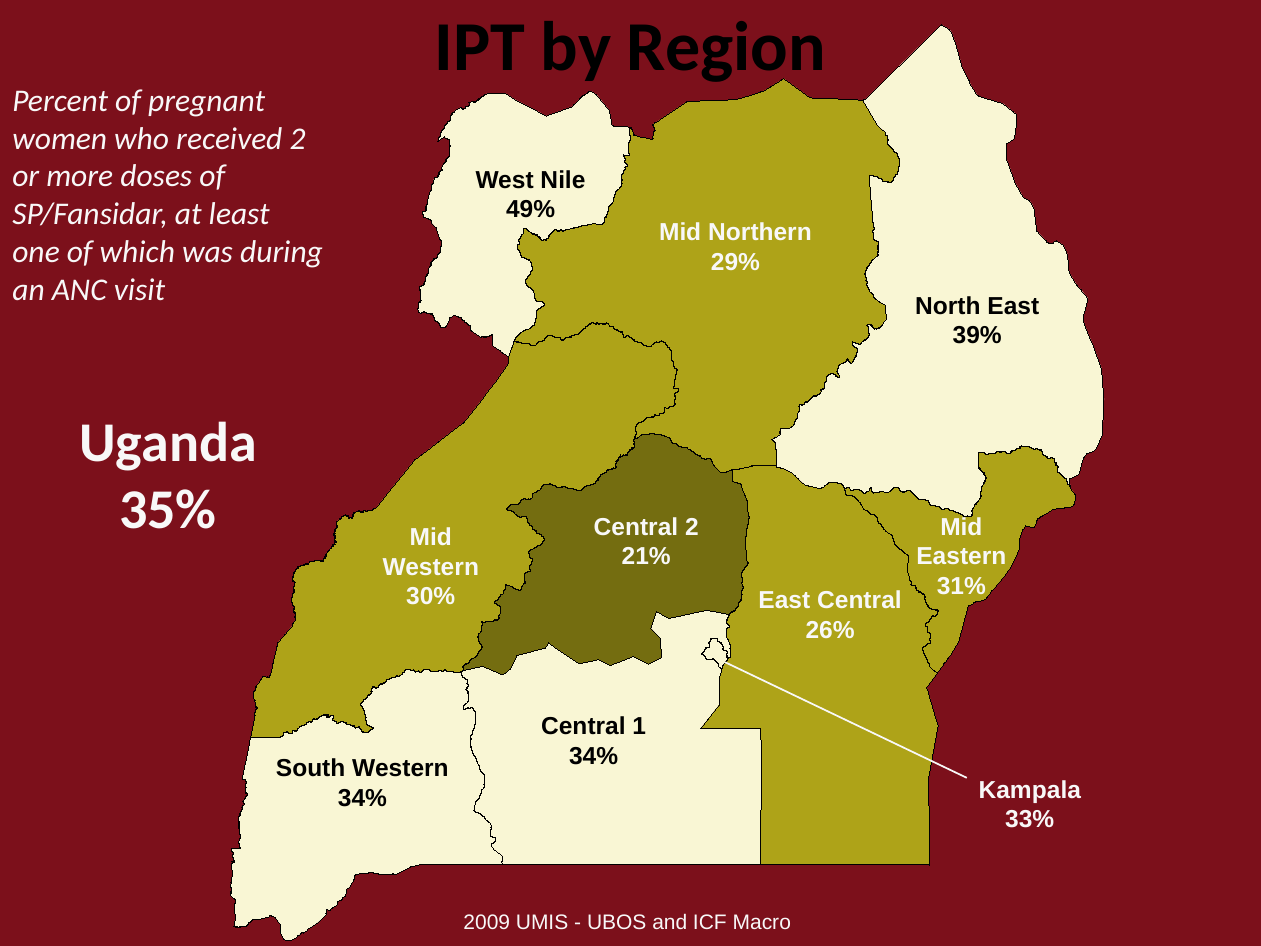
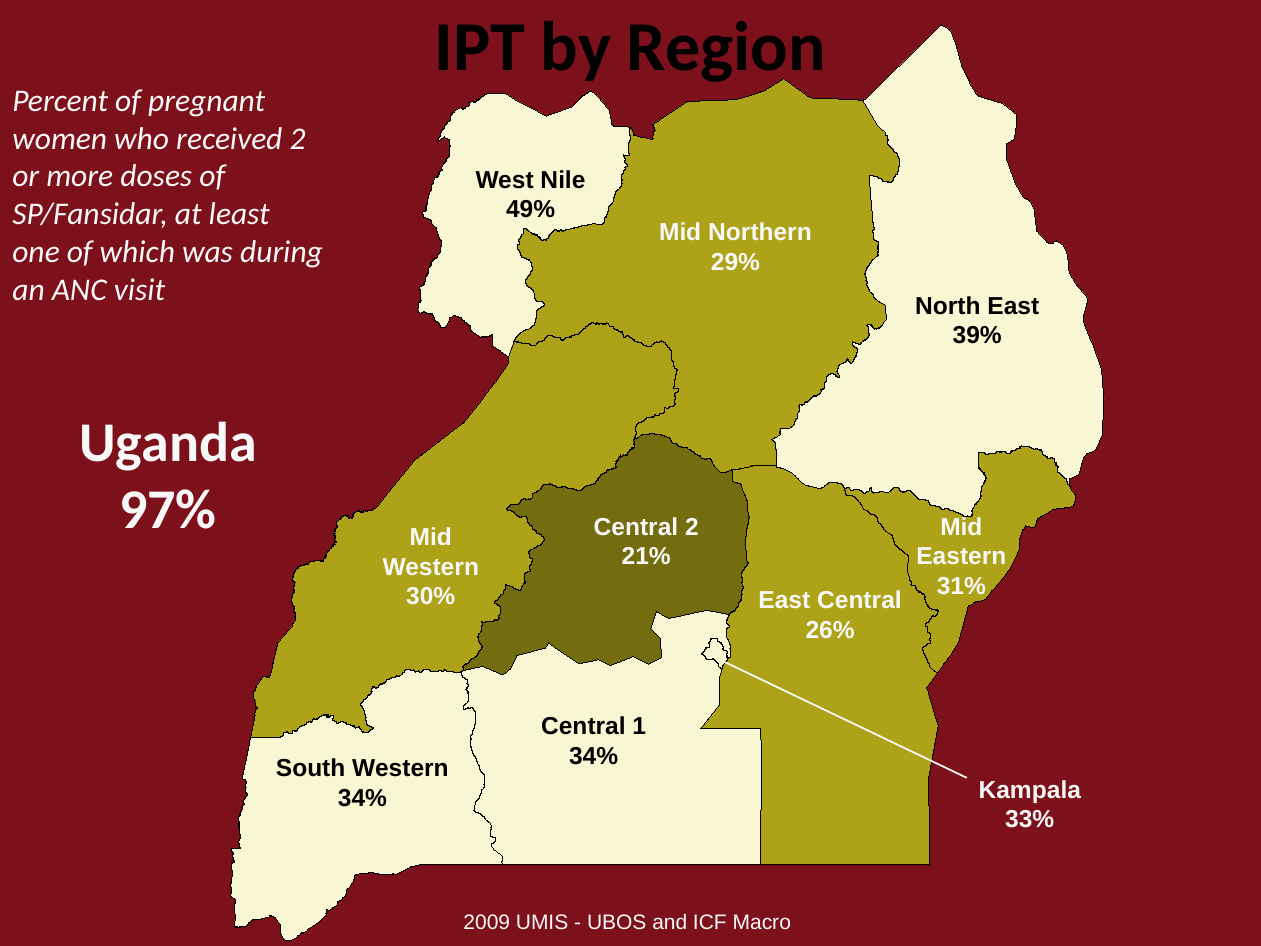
35%: 35% -> 97%
